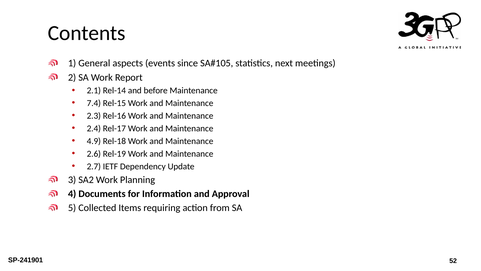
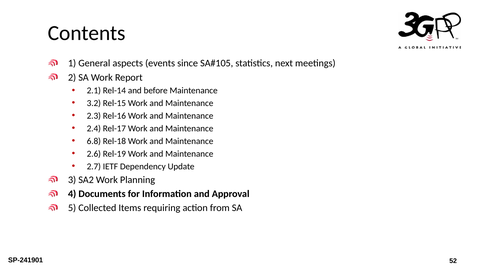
7.4: 7.4 -> 3.2
4.9: 4.9 -> 6.8
